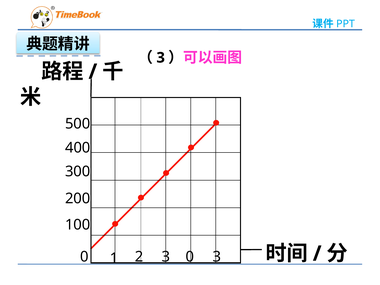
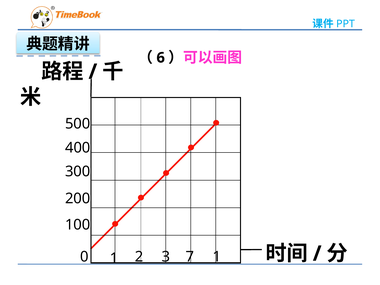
3 at (161, 58): 3 -> 6
2 0: 0 -> 7
3 3: 3 -> 1
